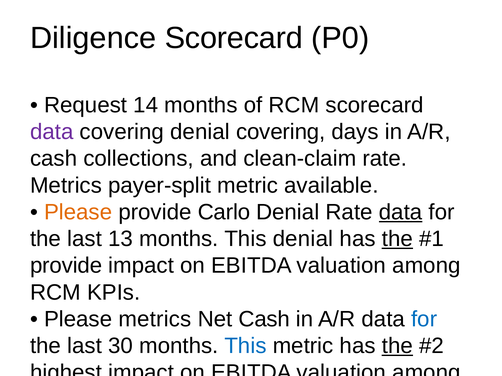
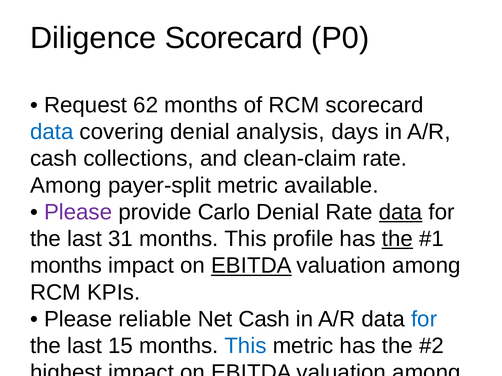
14: 14 -> 62
data at (52, 132) colour: purple -> blue
denial covering: covering -> analysis
Metrics at (66, 186): Metrics -> Among
Please at (78, 212) colour: orange -> purple
13: 13 -> 31
This denial: denial -> profile
provide at (66, 266): provide -> months
EBITDA at (251, 266) underline: none -> present
Please metrics: metrics -> reliable
30: 30 -> 15
the at (397, 346) underline: present -> none
